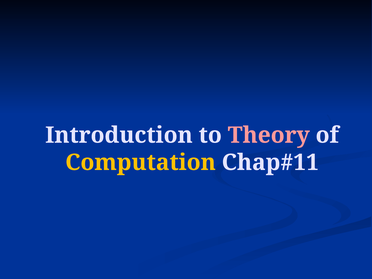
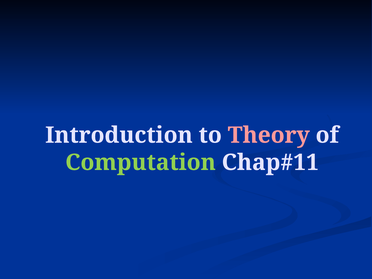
Computation colour: yellow -> light green
